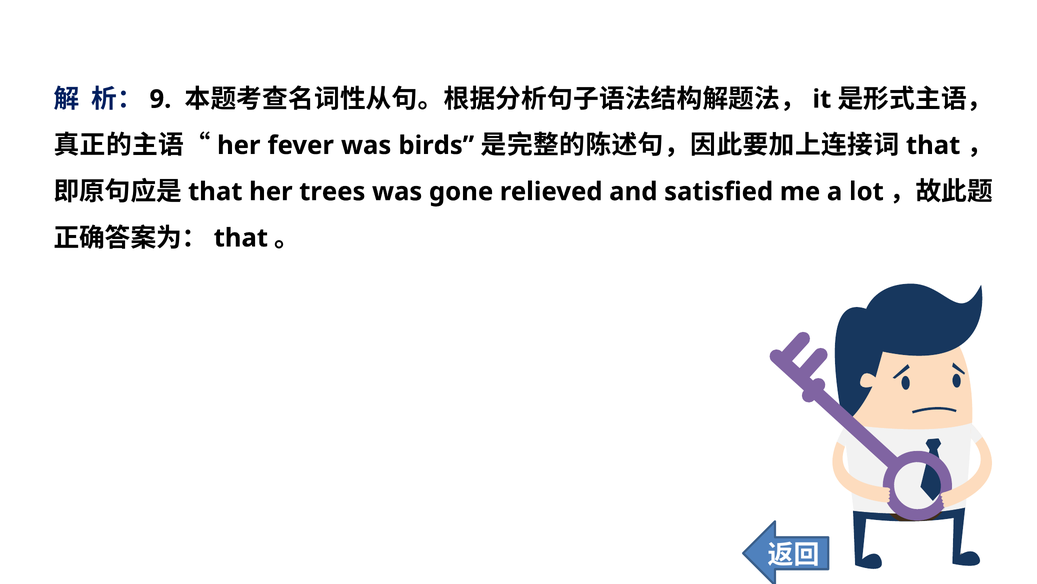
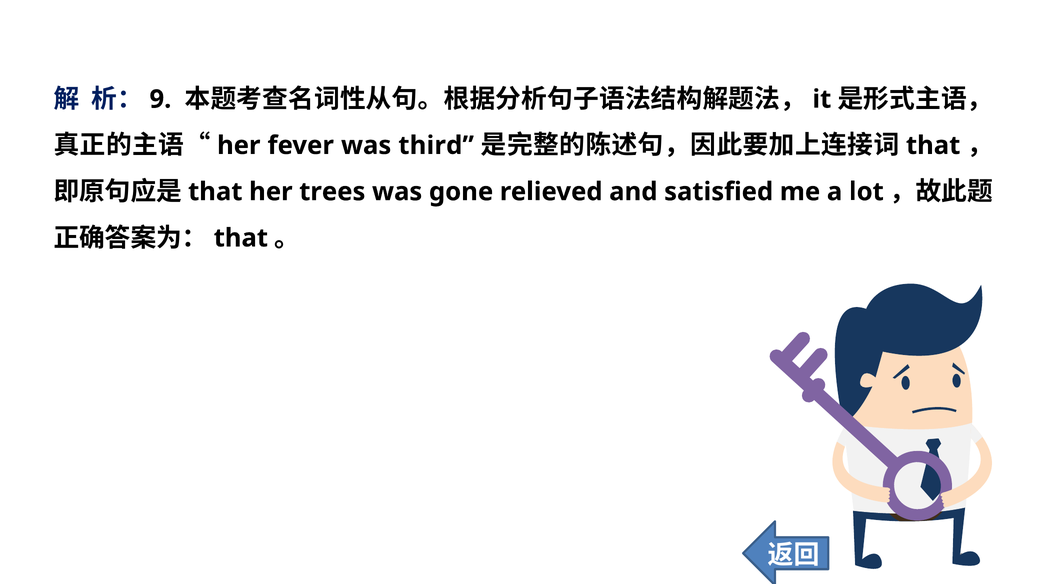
birds: birds -> third
